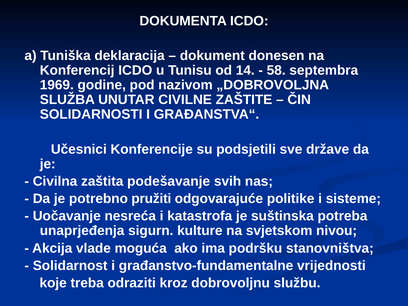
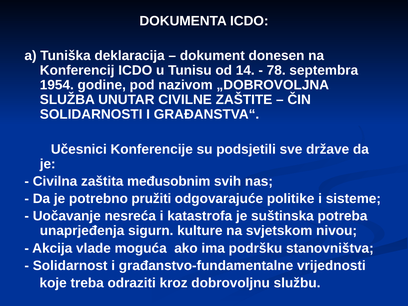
58: 58 -> 78
1969: 1969 -> 1954
podešavanje: podešavanje -> međusobnim
